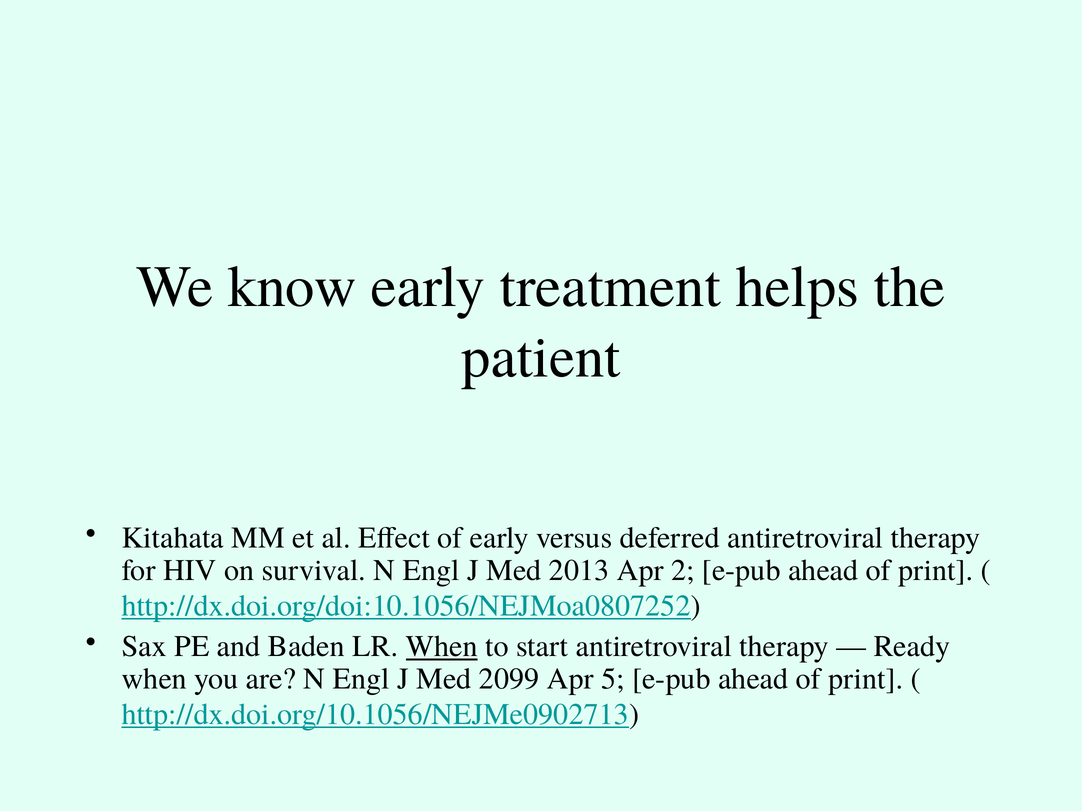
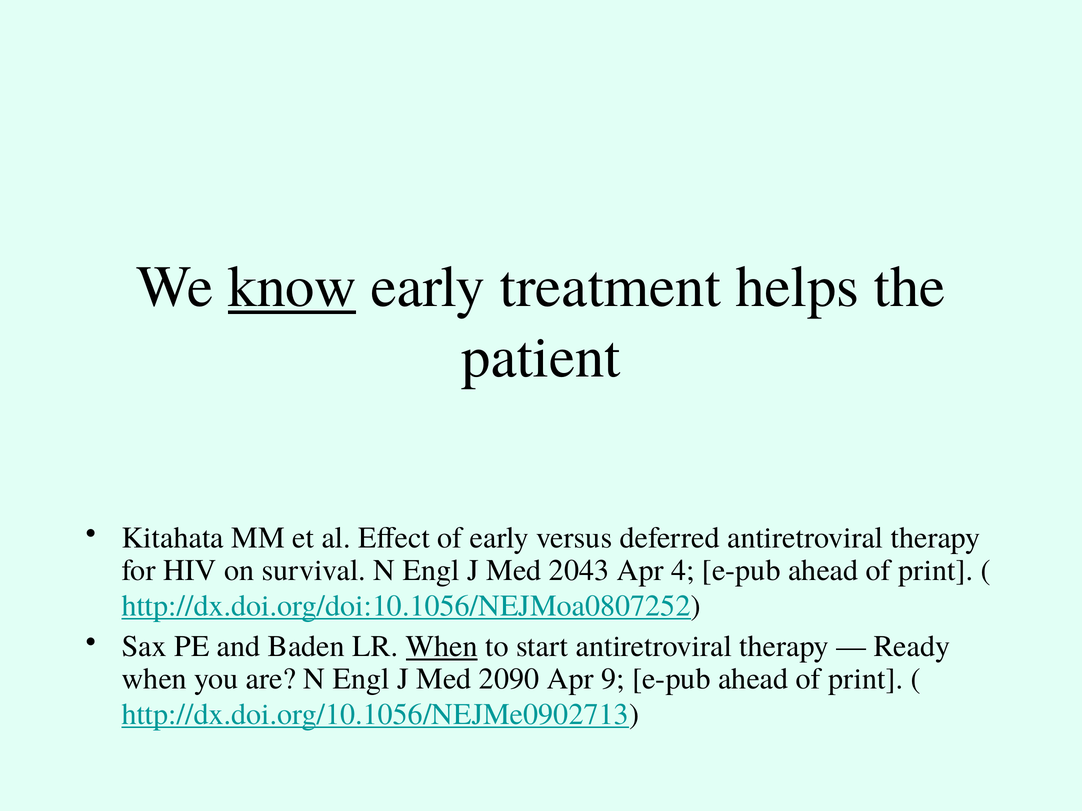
know underline: none -> present
2013: 2013 -> 2043
2: 2 -> 4
2099: 2099 -> 2090
5: 5 -> 9
